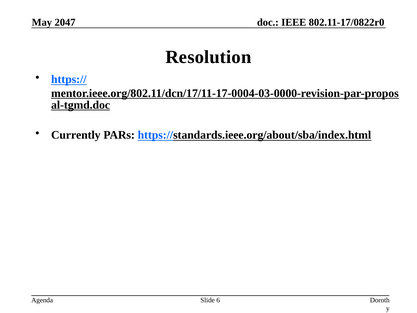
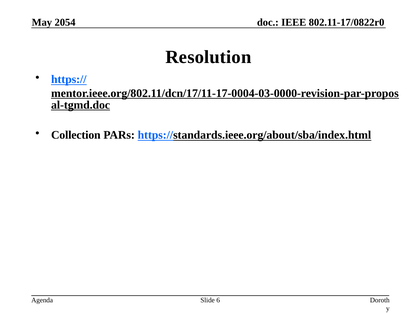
2047: 2047 -> 2054
Currently: Currently -> Collection
